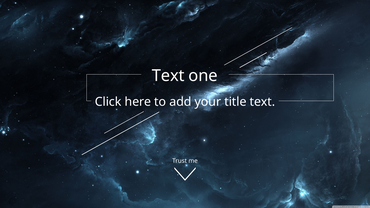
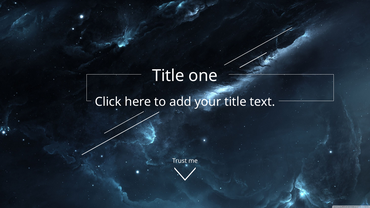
Text at (168, 76): Text -> Title
